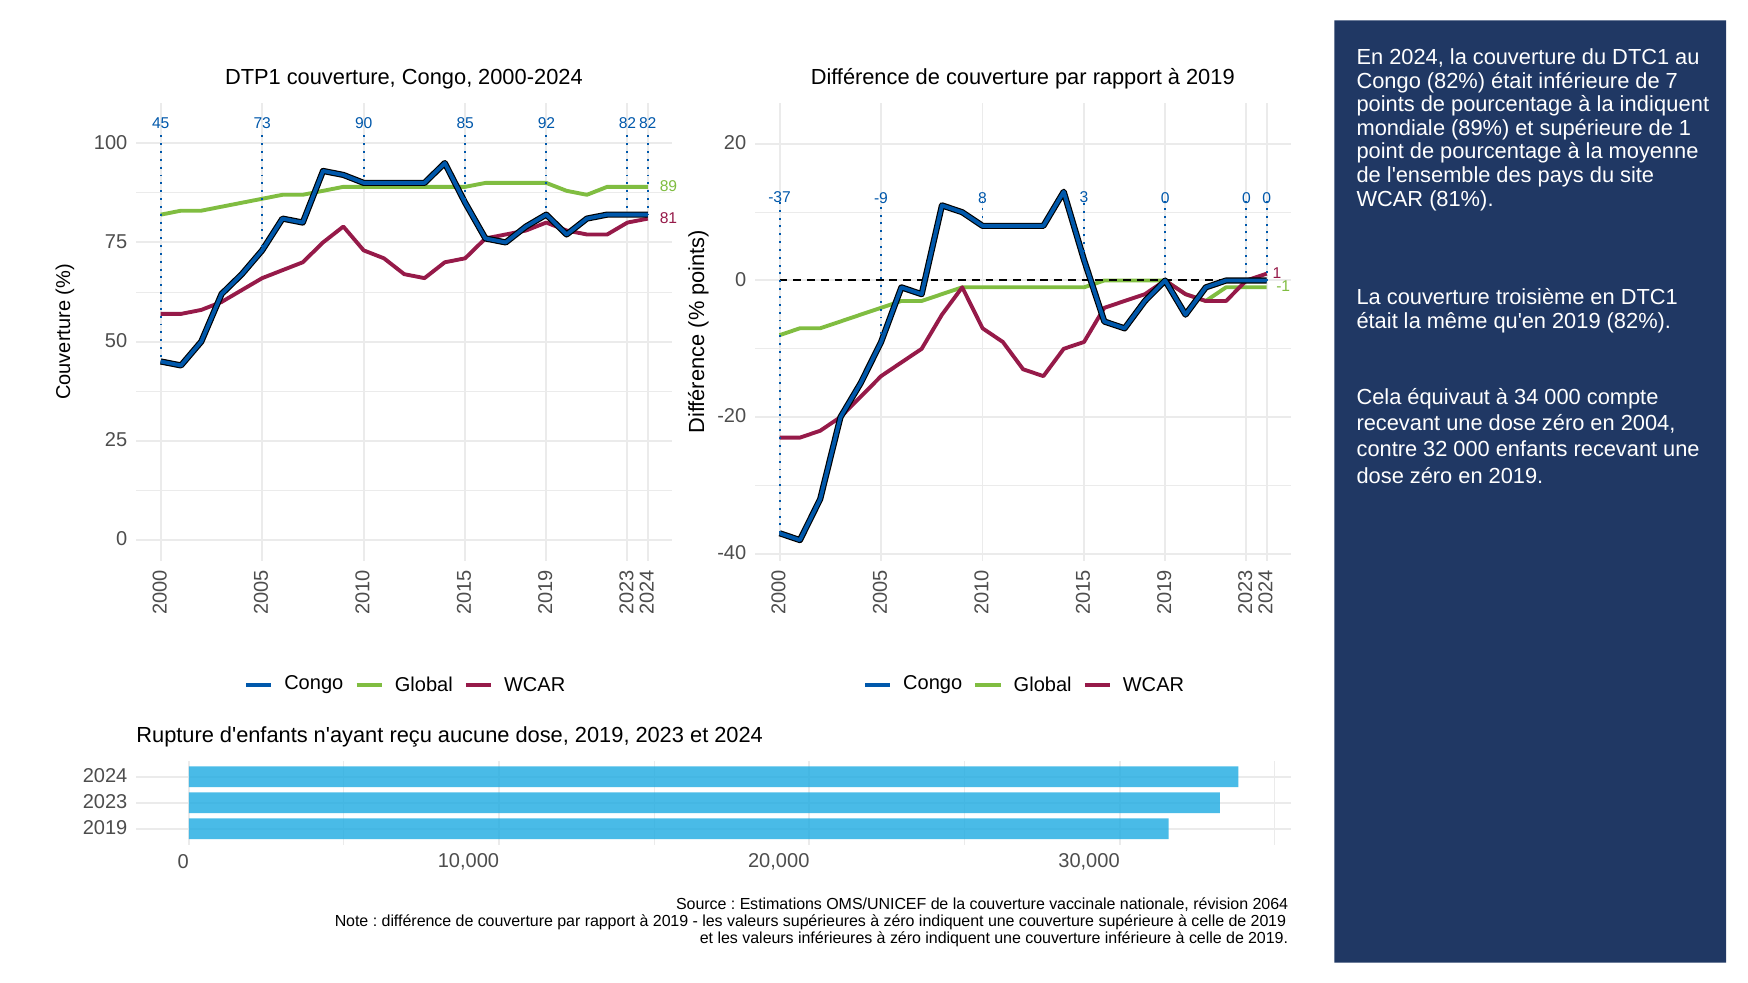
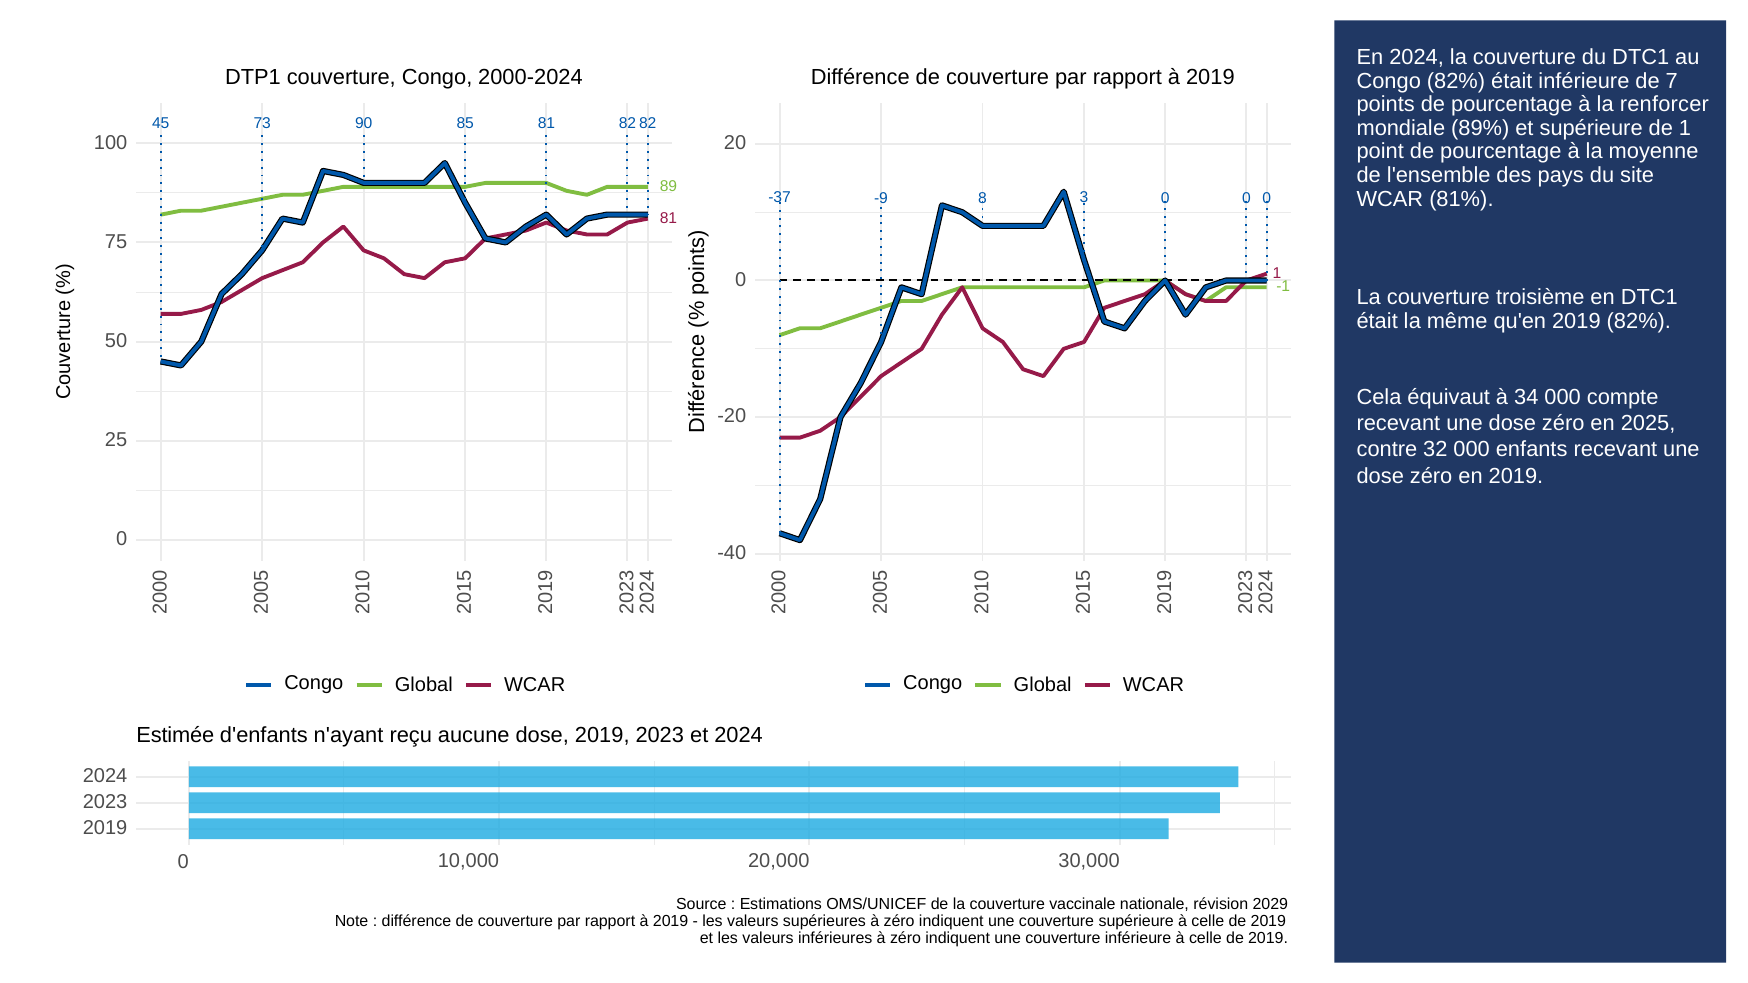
la indiquent: indiquent -> renforcer
85 92: 92 -> 81
2004: 2004 -> 2025
Rupture: Rupture -> Estimée
2064: 2064 -> 2029
